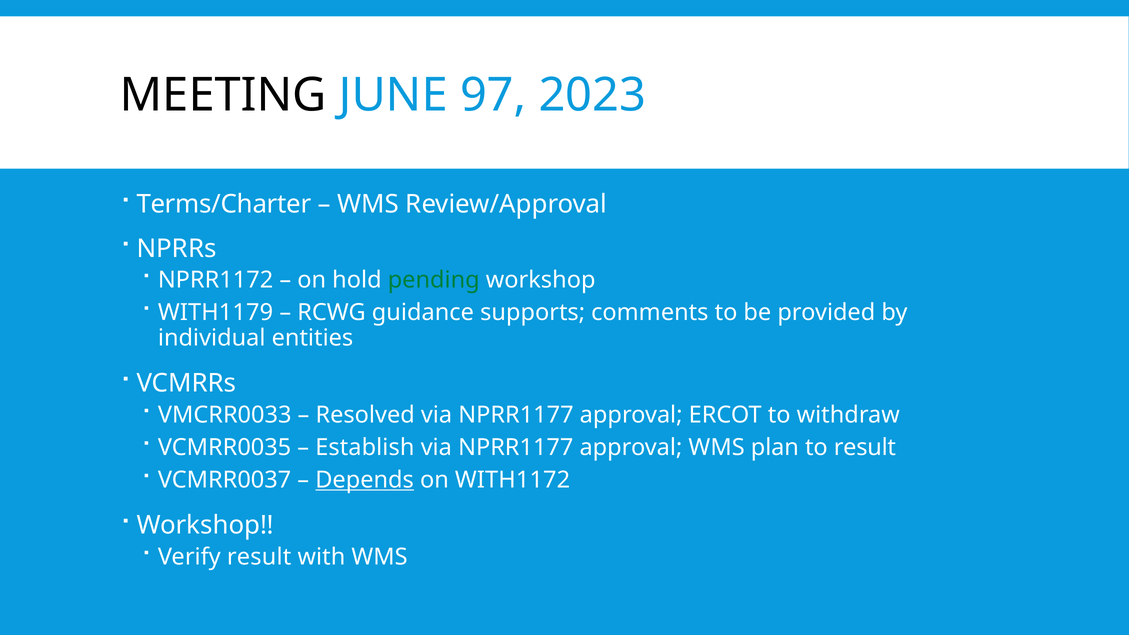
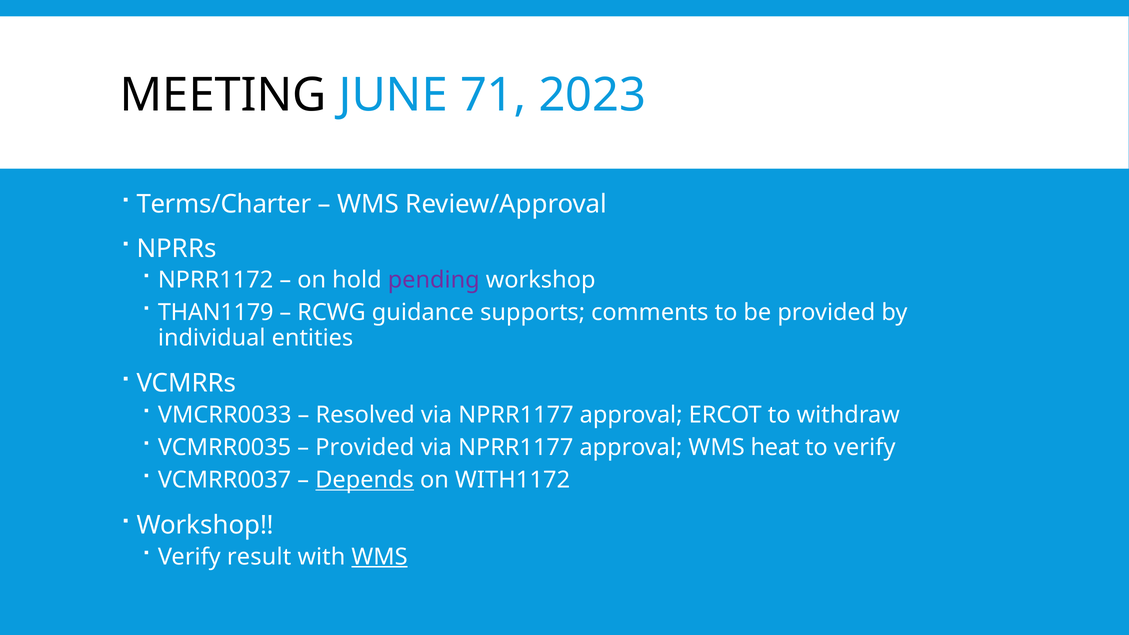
97: 97 -> 71
pending colour: green -> purple
WITH1179: WITH1179 -> THAN1179
Establish at (365, 447): Establish -> Provided
plan: plan -> heat
to result: result -> verify
WMS at (379, 557) underline: none -> present
